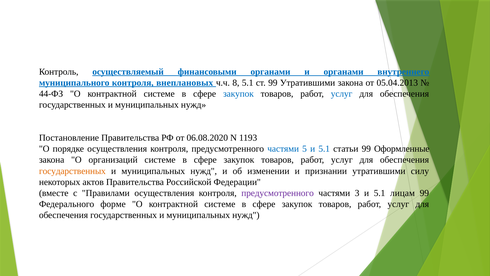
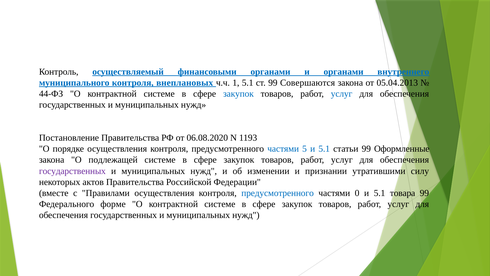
8: 8 -> 1
99 Утратившими: Утратившими -> Совершаются
организаций: организаций -> подлежащей
государственных at (72, 171) colour: orange -> purple
предусмотренного at (278, 193) colour: purple -> blue
3: 3 -> 0
лицам: лицам -> товара
